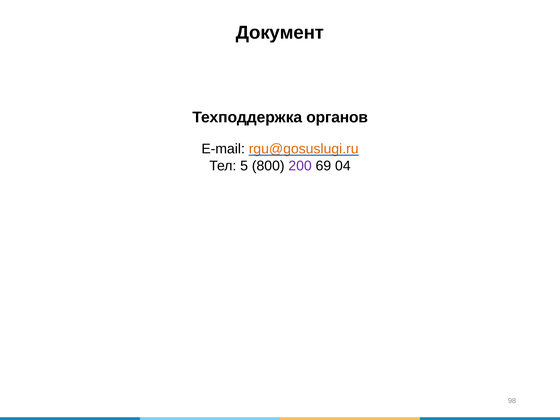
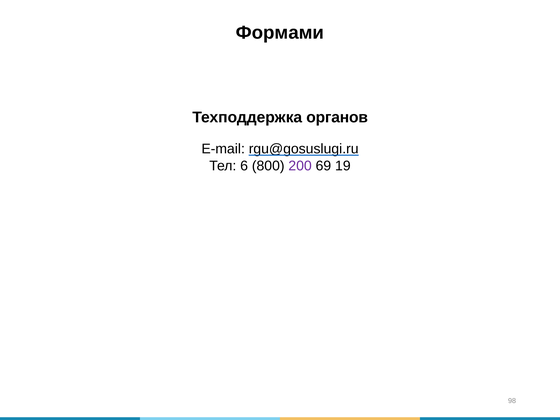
Документ: Документ -> Формами
rgu@gosuslugi.ru colour: orange -> black
5: 5 -> 6
04: 04 -> 19
